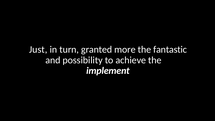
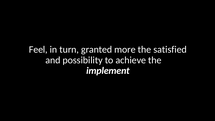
Just: Just -> Feel
fantastic: fantastic -> satisfied
